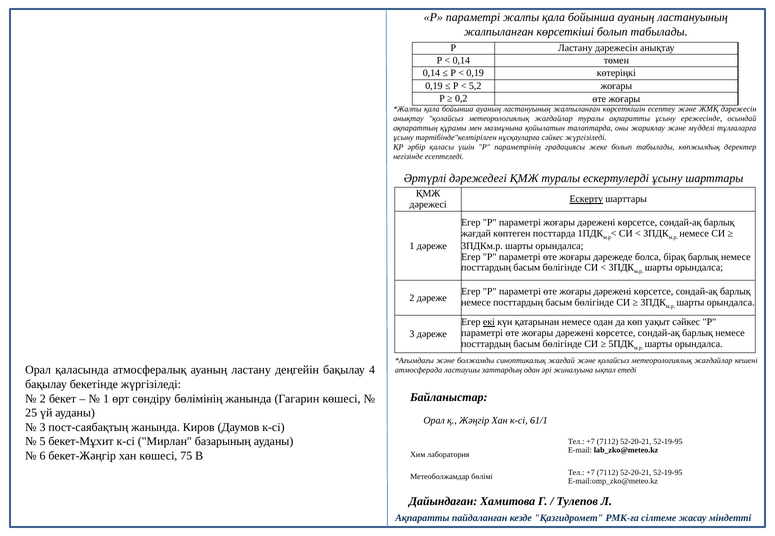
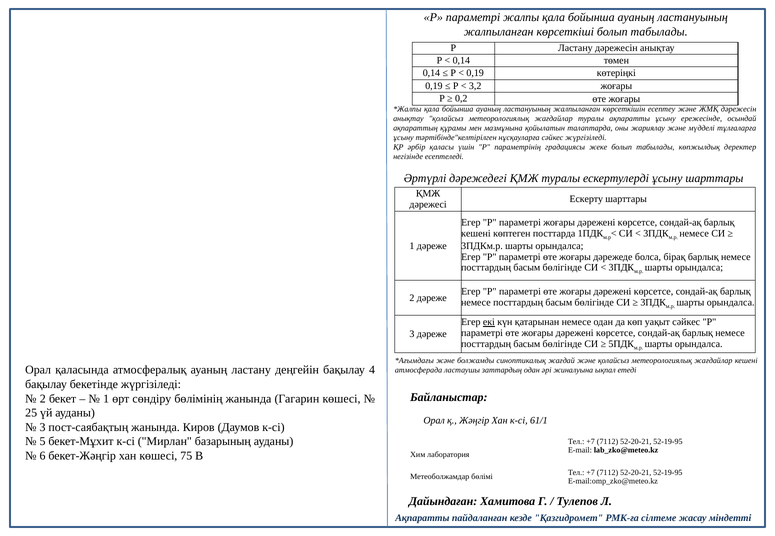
5,2: 5,2 -> 3,2
Ескерту underline: present -> none
жағдай at (476, 234): жағдай -> кешені
